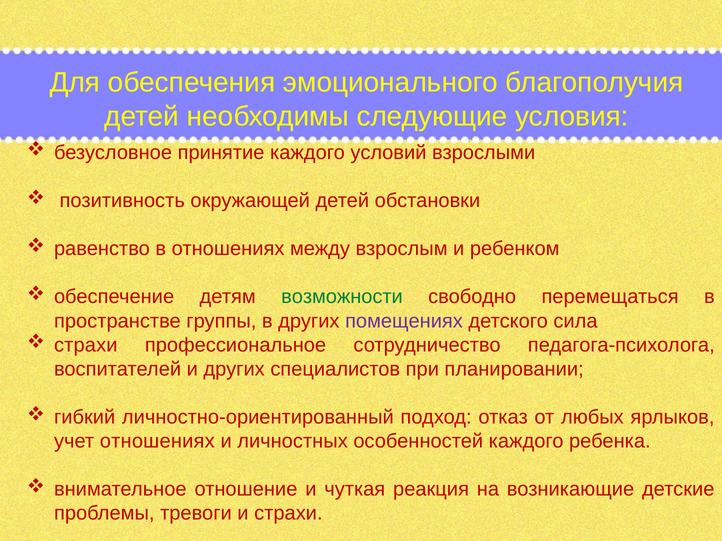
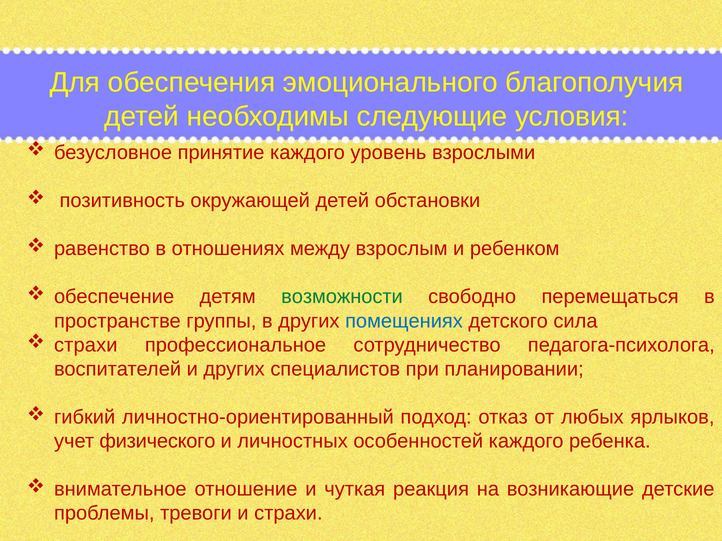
условий: условий -> уровень
помещениях colour: purple -> blue
учет отношениях: отношениях -> физического
